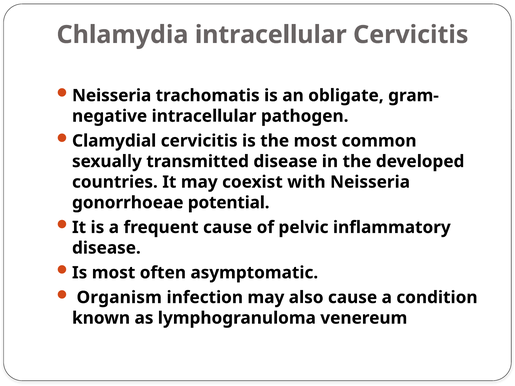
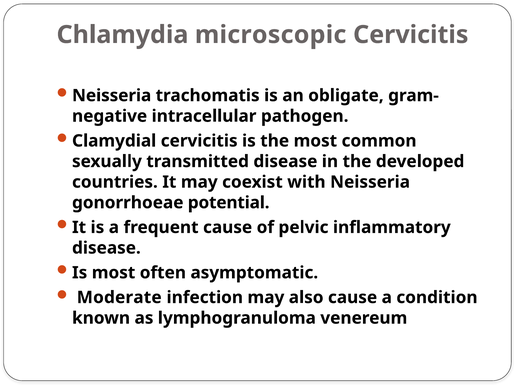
Chlamydia intracellular: intracellular -> microscopic
Organism: Organism -> Moderate
